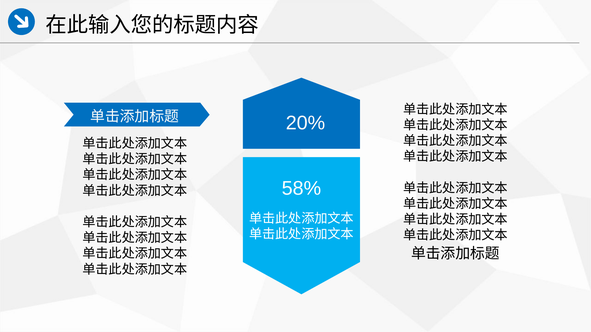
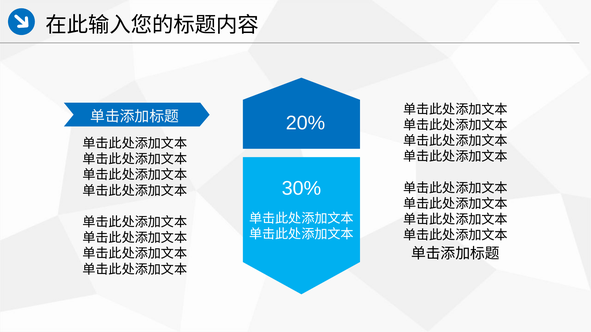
58%: 58% -> 30%
